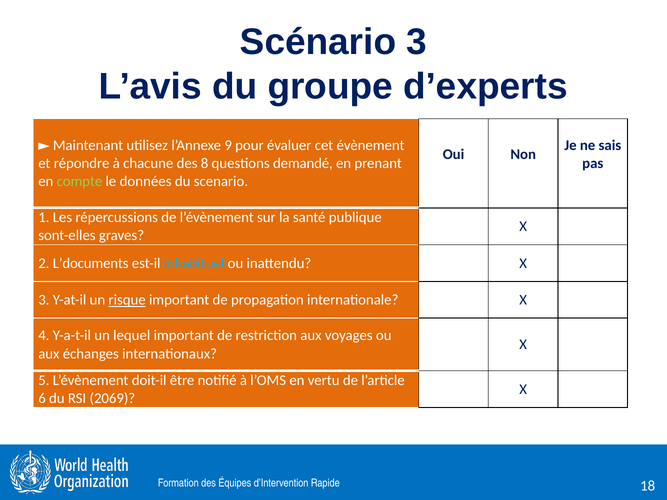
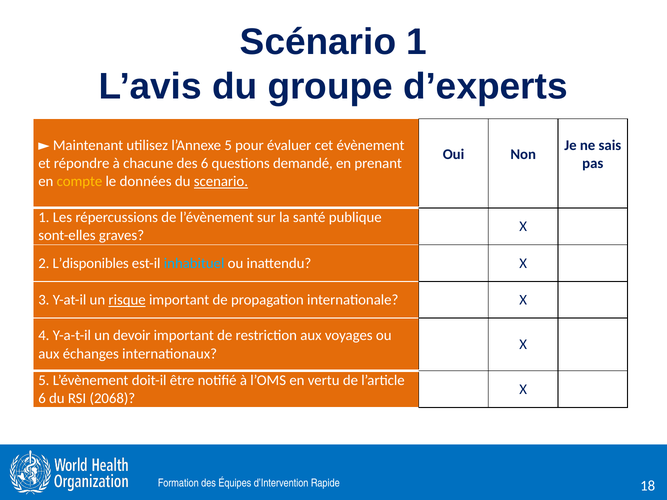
Scénario 3: 3 -> 1
l’Annexe 9: 9 -> 5
des 8: 8 -> 6
compte colour: light green -> yellow
scenario underline: none -> present
L’documents: L’documents -> L’disponibles
lequel: lequel -> devoir
2069: 2069 -> 2068
